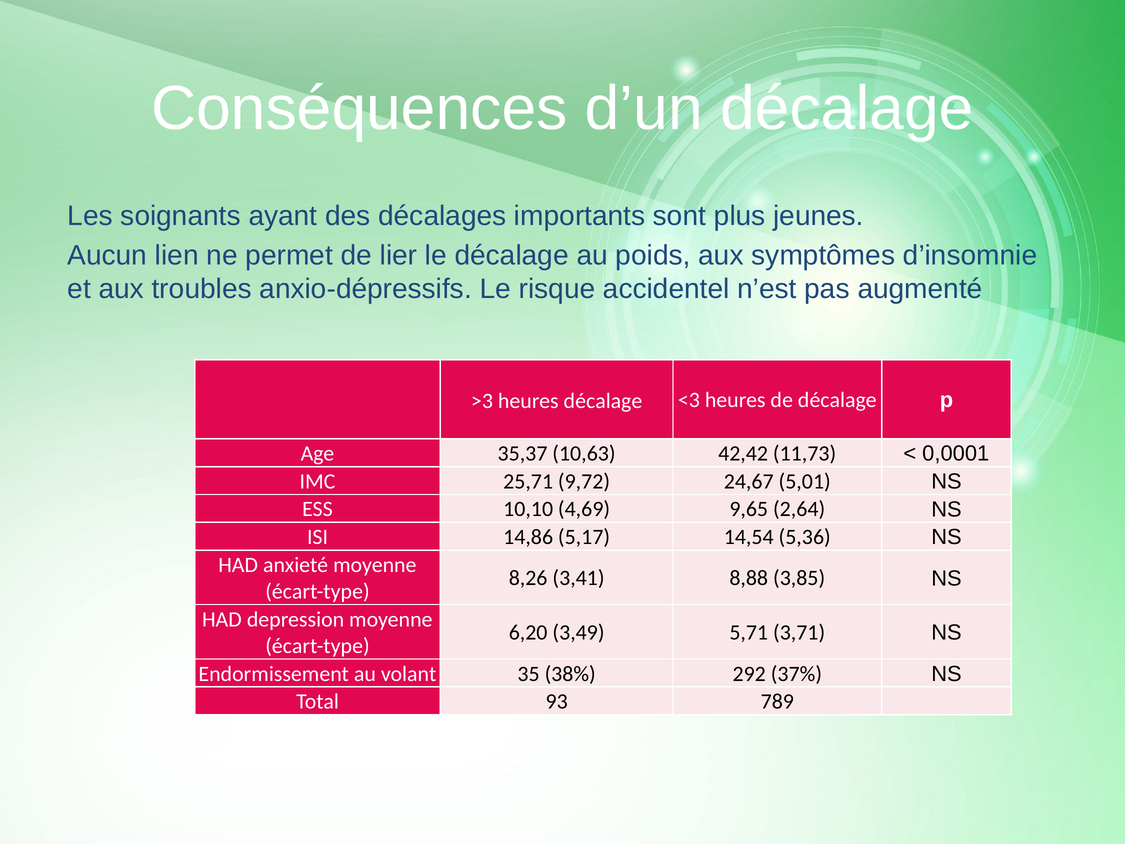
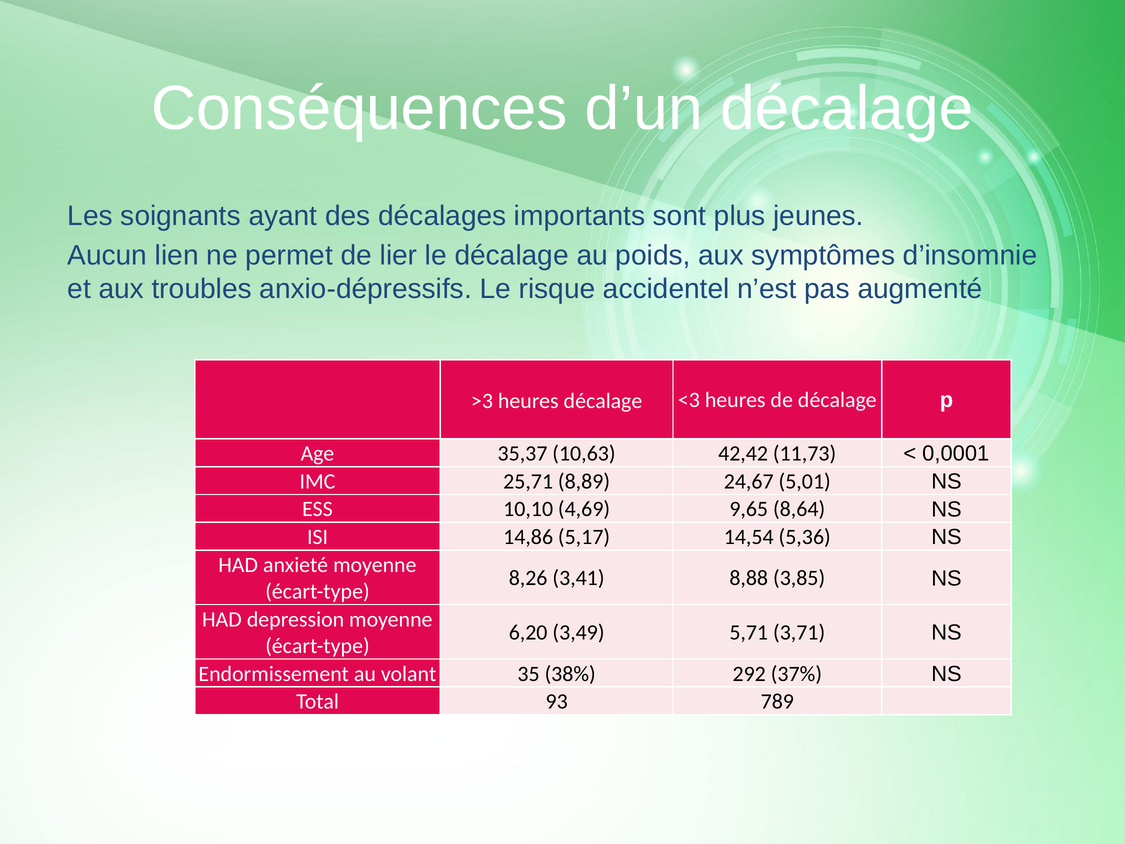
9,72: 9,72 -> 8,89
2,64: 2,64 -> 8,64
